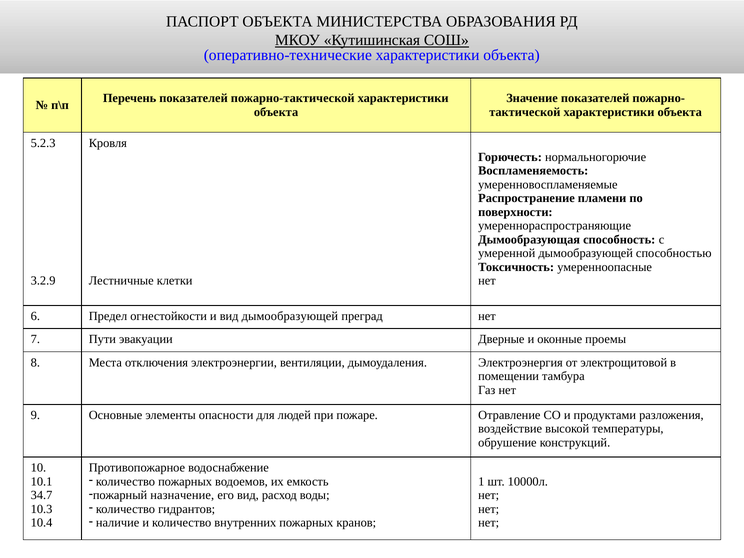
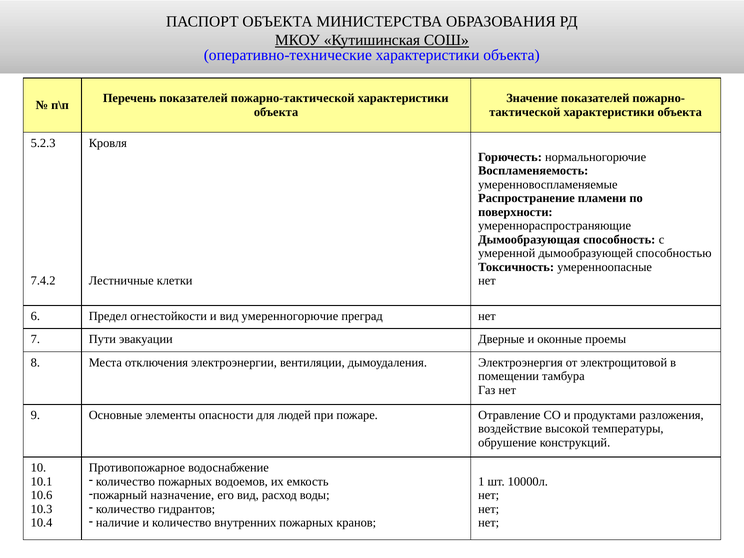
3.2.9: 3.2.9 -> 7.4.2
вид дымообразующей: дымообразующей -> умеренногорючие
34.7: 34.7 -> 10.6
